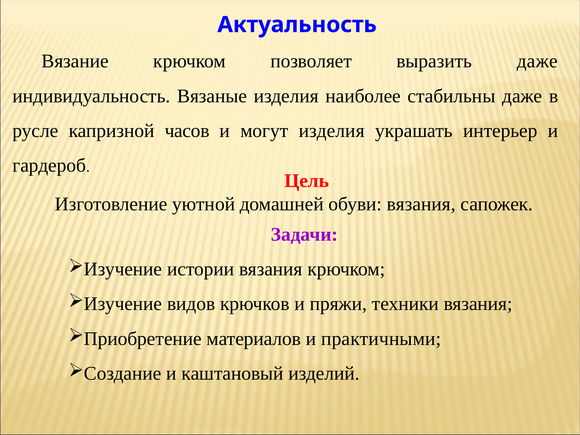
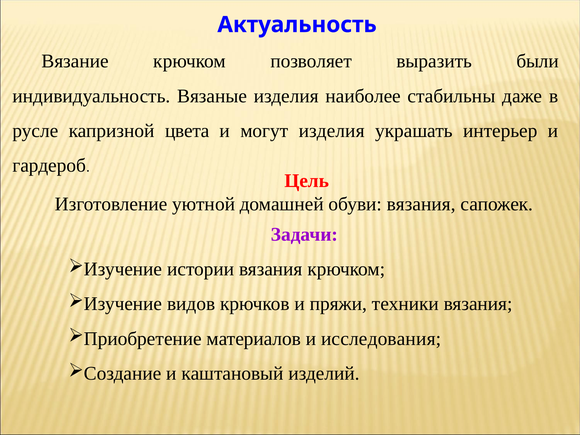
выразить даже: даже -> были
часов: часов -> цвета
практичными: практичными -> исследования
